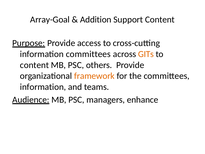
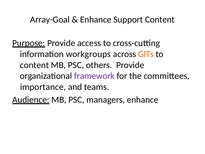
Addition at (96, 20): Addition -> Enhance
information committees: committees -> workgroups
framework colour: orange -> purple
information at (43, 87): information -> importance
